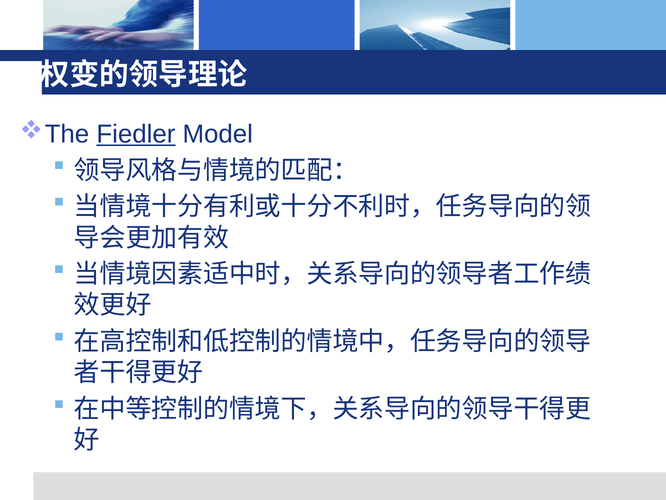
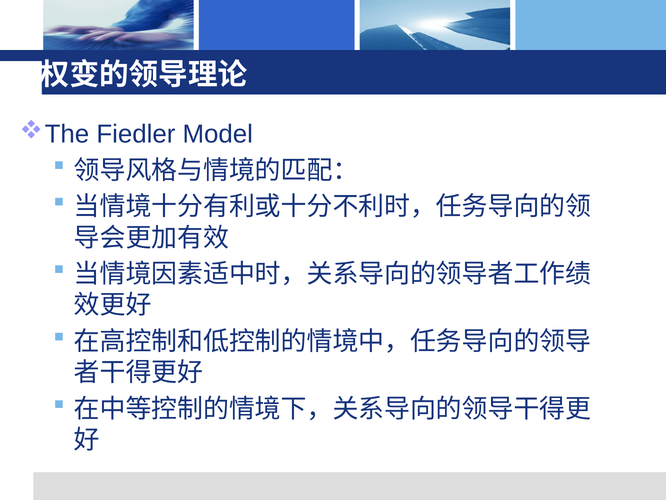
Fiedler underline: present -> none
